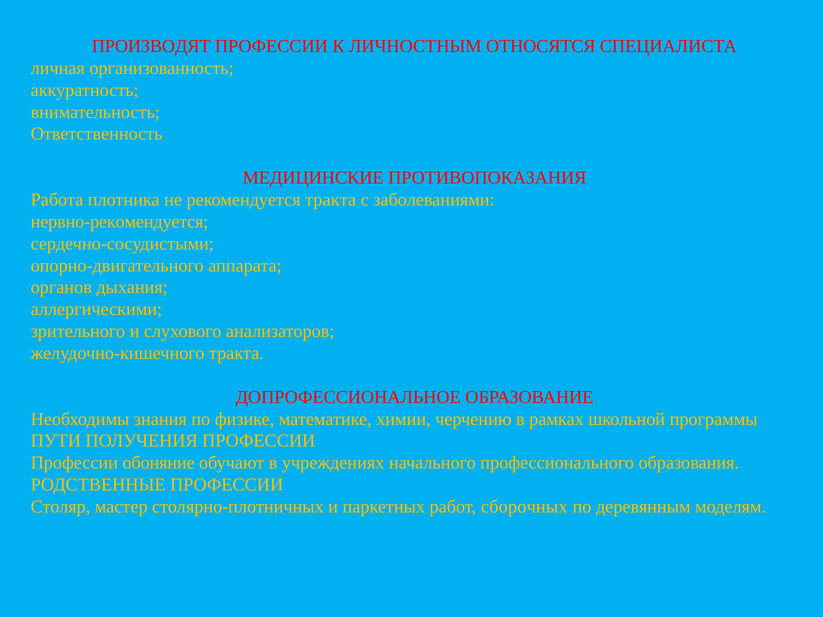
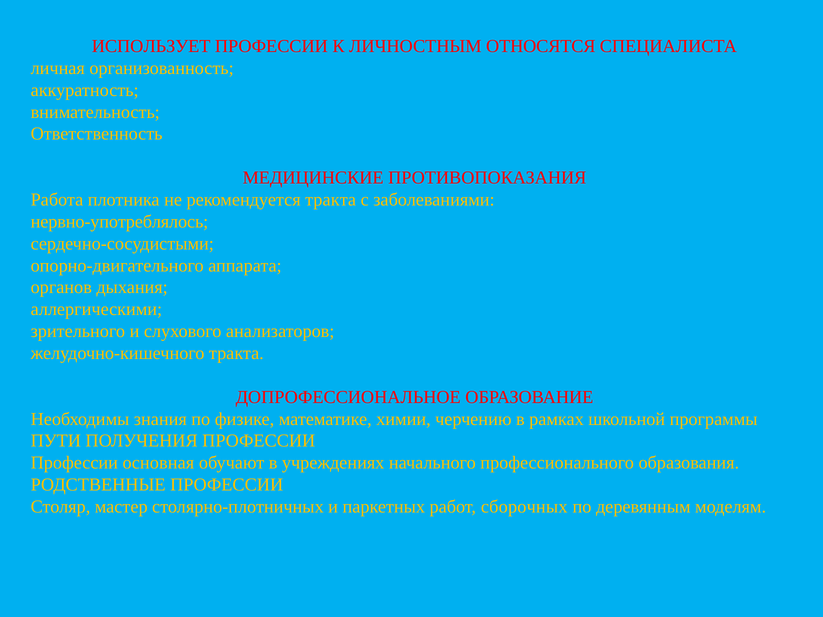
ПРОИЗВОДЯТ: ПРОИЗВОДЯТ -> ИСПОЛЬЗУЕТ
нервно-рекомендуется: нервно-рекомендуется -> нервно-употреблялось
обоняние: обоняние -> основная
